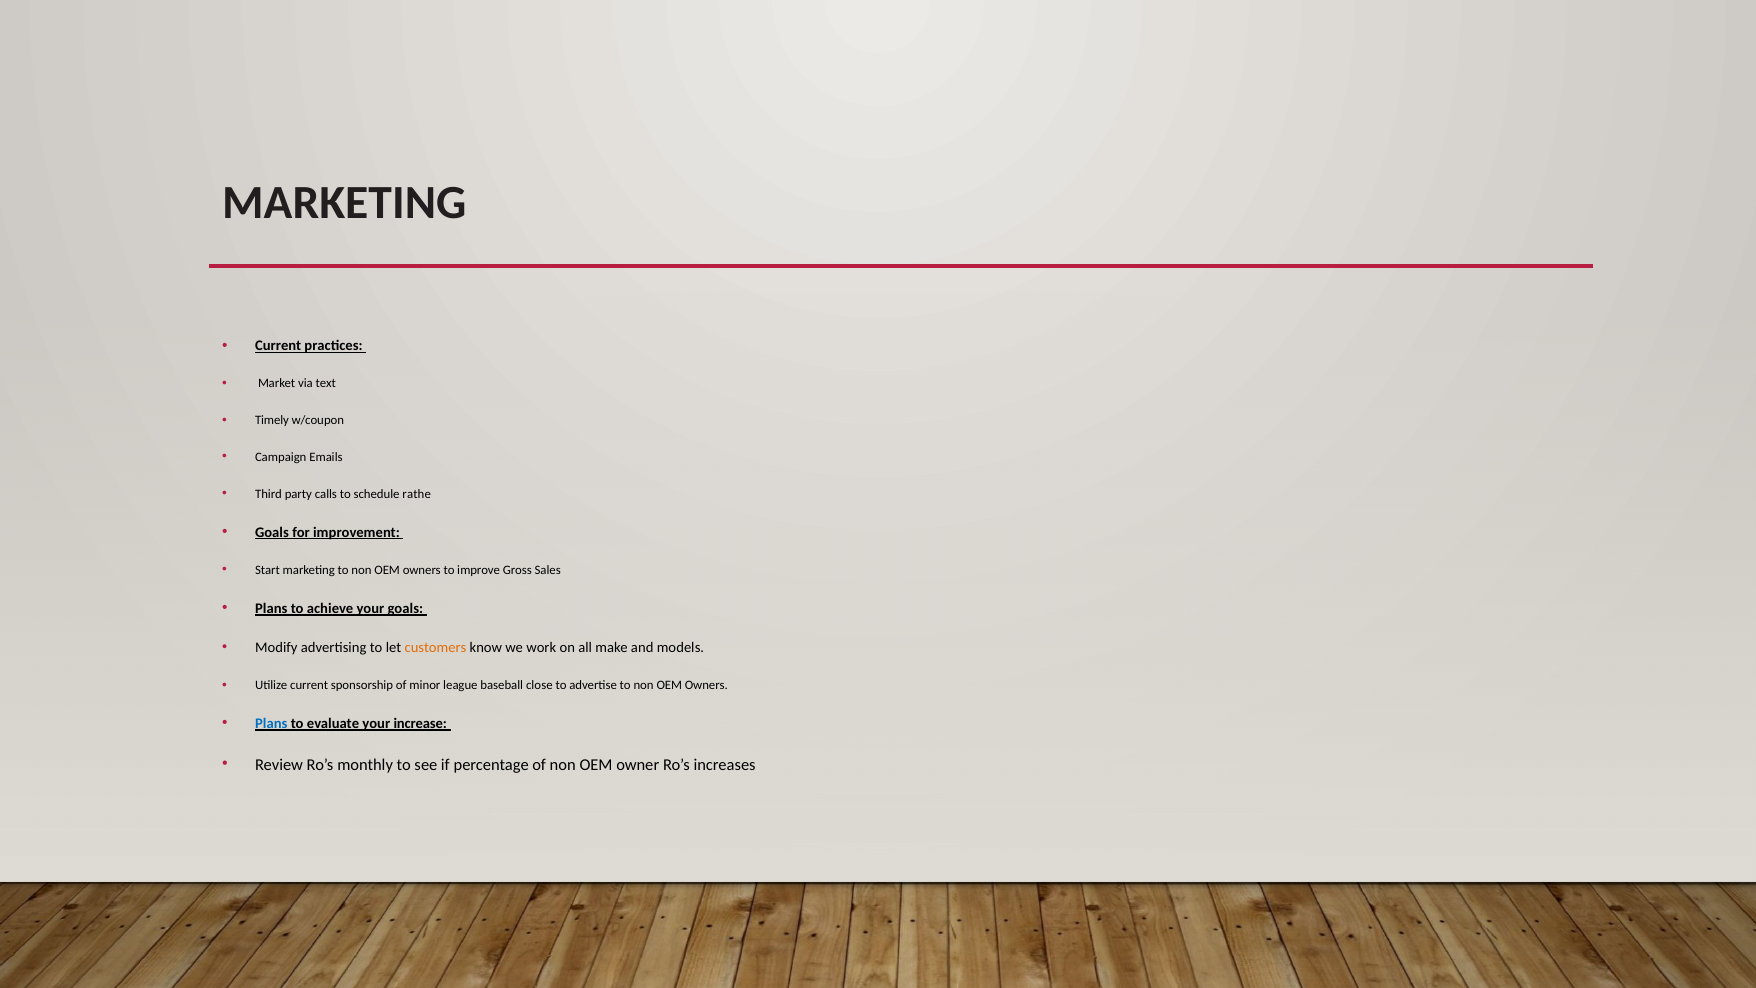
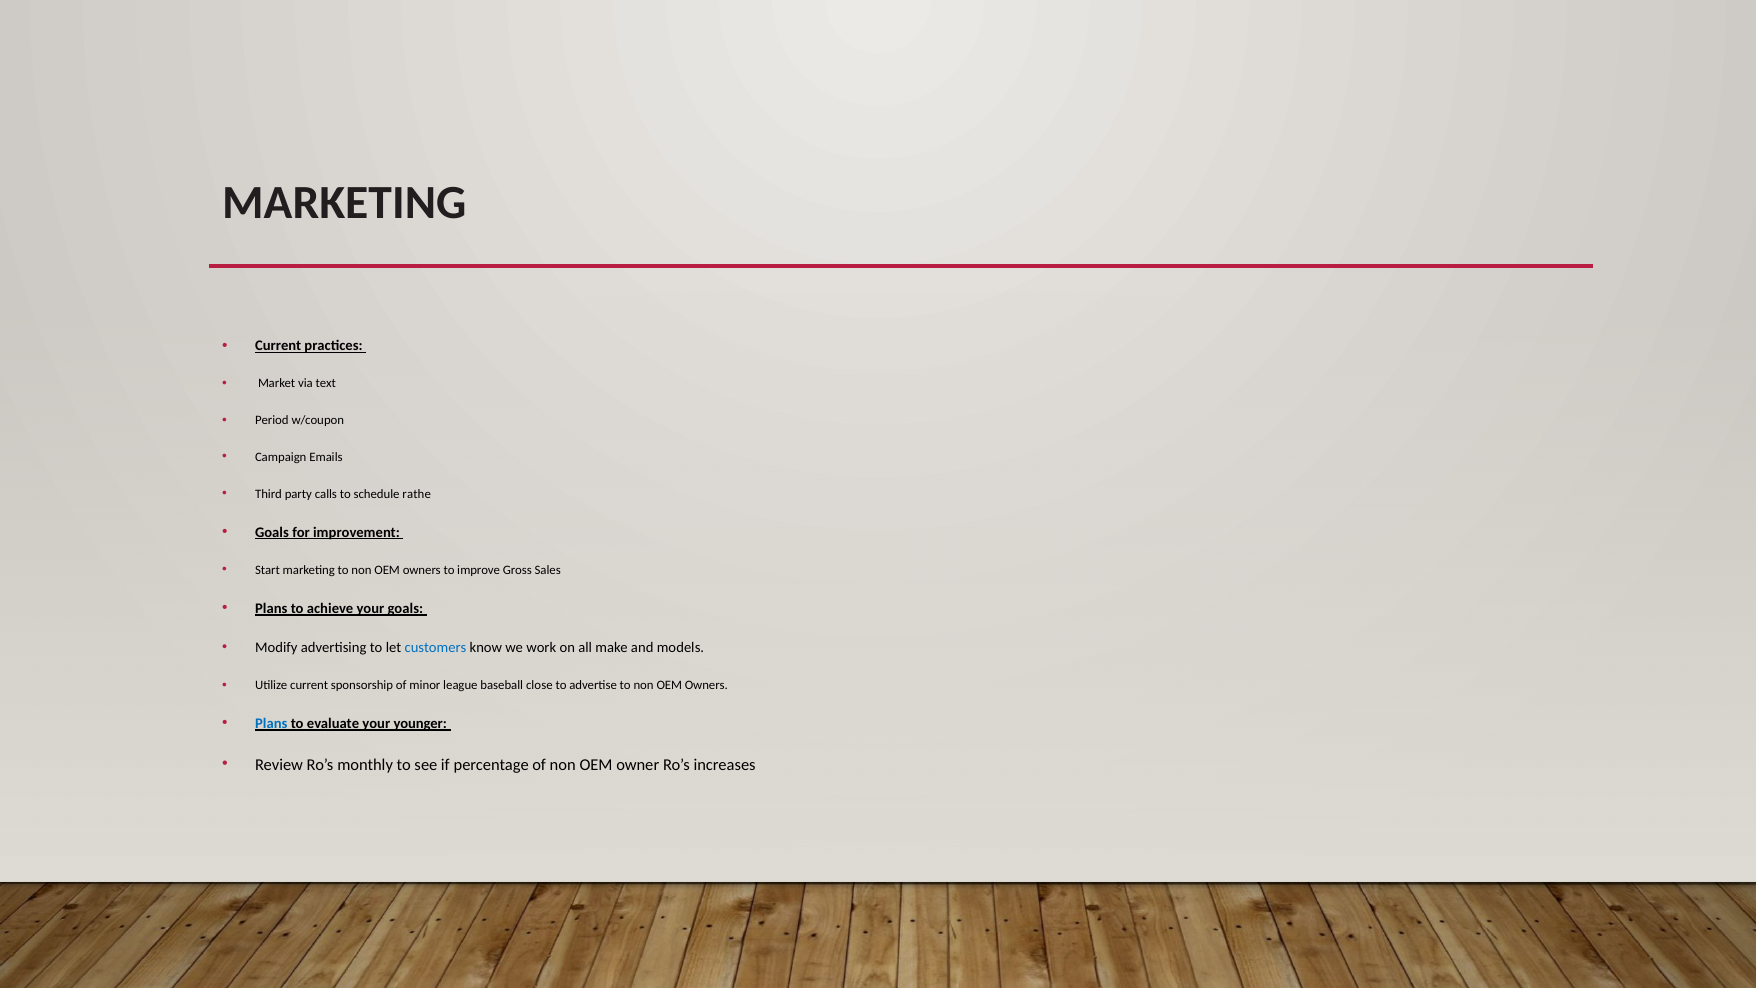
Timely: Timely -> Period
customers colour: orange -> blue
increase: increase -> younger
